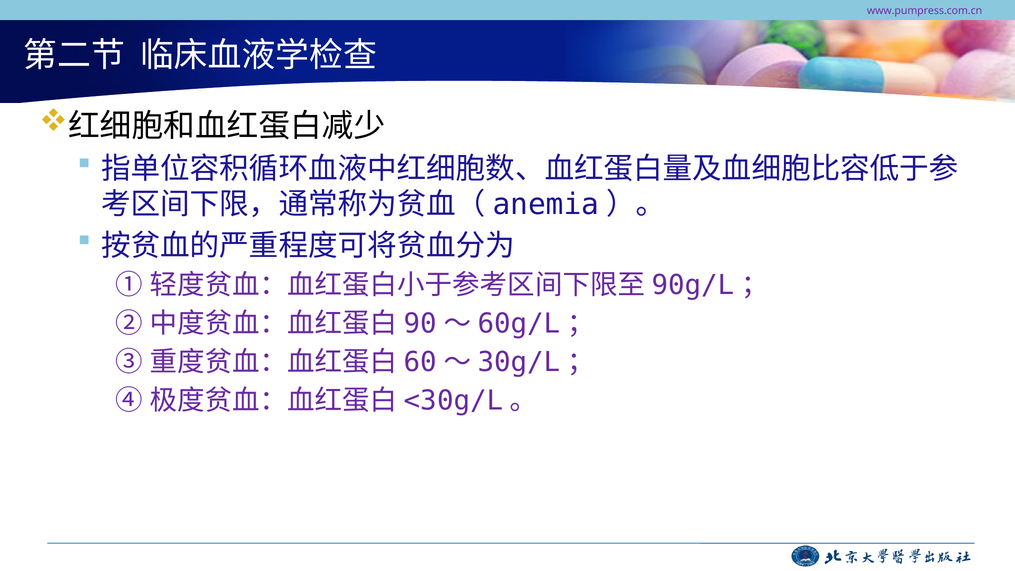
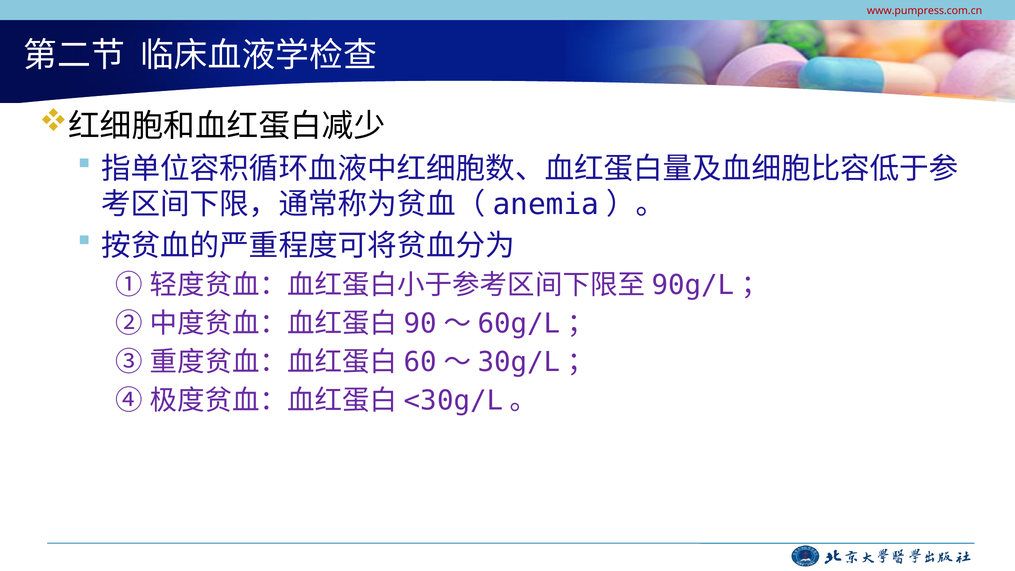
www.pumpress.com.cn colour: purple -> red
